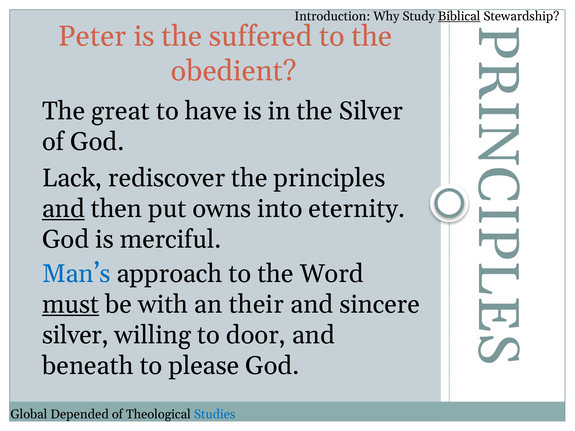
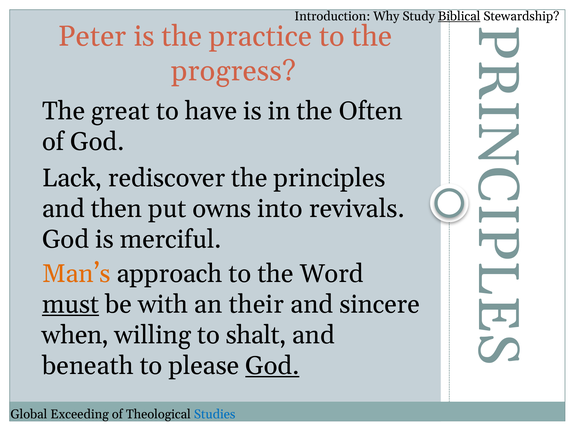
suffered: suffered -> practice
obedient: obedient -> progress
the Silver: Silver -> Often
and at (63, 209) underline: present -> none
eternity: eternity -> revivals
Man’s colour: blue -> orange
silver at (75, 335): silver -> when
door: door -> shalt
God at (272, 366) underline: none -> present
Depended: Depended -> Exceeding
